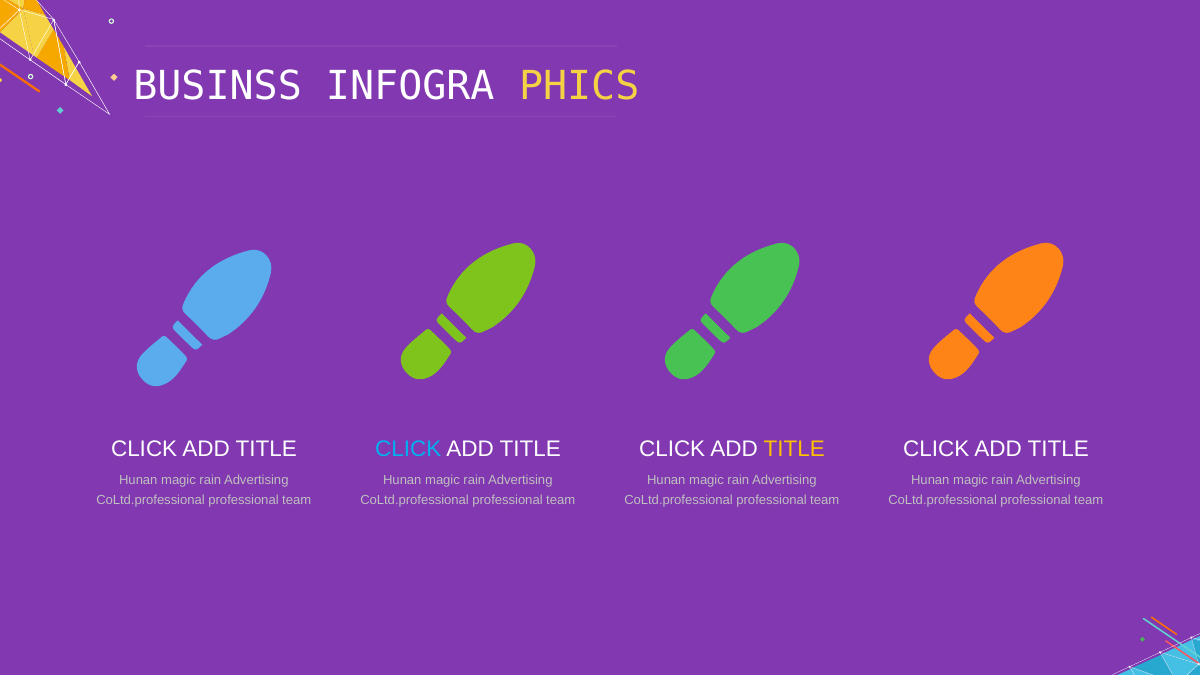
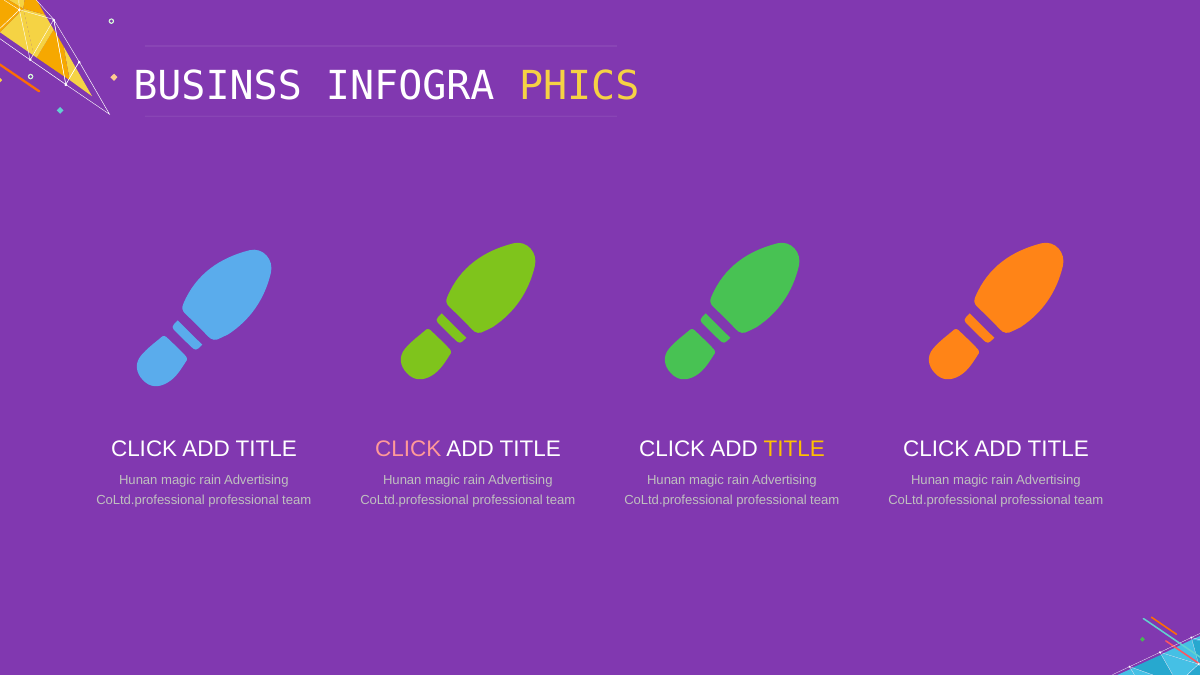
CLICK at (408, 449) colour: light blue -> pink
